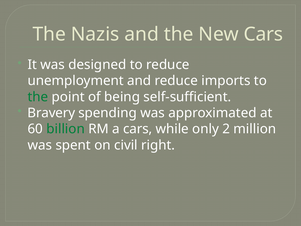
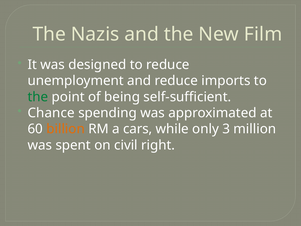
New Cars: Cars -> Film
Bravery: Bravery -> Chance
billion colour: green -> orange
2: 2 -> 3
